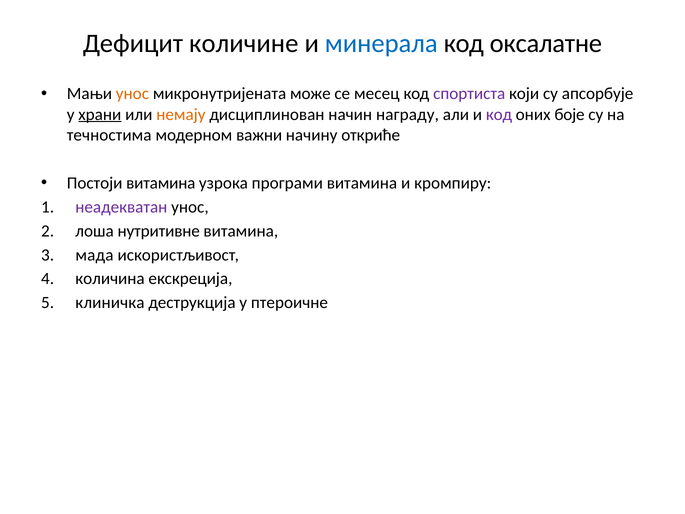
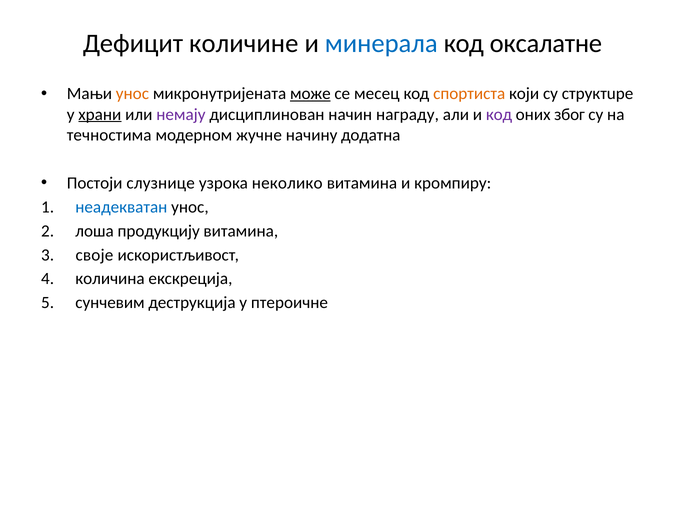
може underline: none -> present
спортиста colour: purple -> orange
aпсорбује: aпсорбује -> структuре
немају colour: orange -> purple
боје: боје -> због
важни: важни -> жучне
откриће: откриће -> додатна
Постоји витамина: витамина -> слузнице
програми: програми -> неколико
неадекватан colour: purple -> blue
нутритивне: нутритивне -> продукцију
мада: мада -> своје
клиничка: клиничка -> сунчевим
